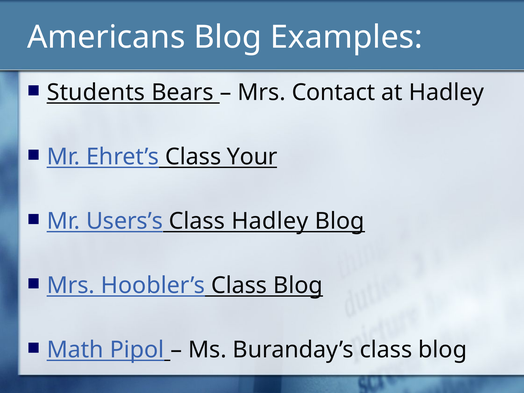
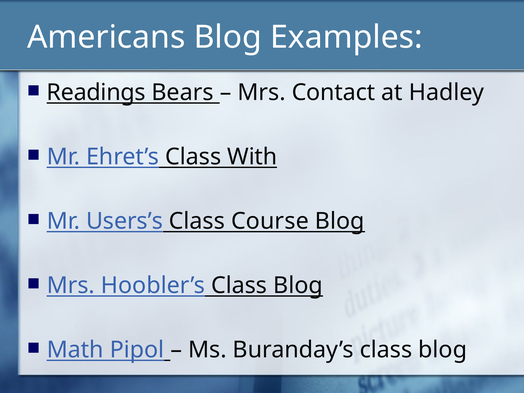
Students: Students -> Readings
Your: Your -> With
Class Hadley: Hadley -> Course
